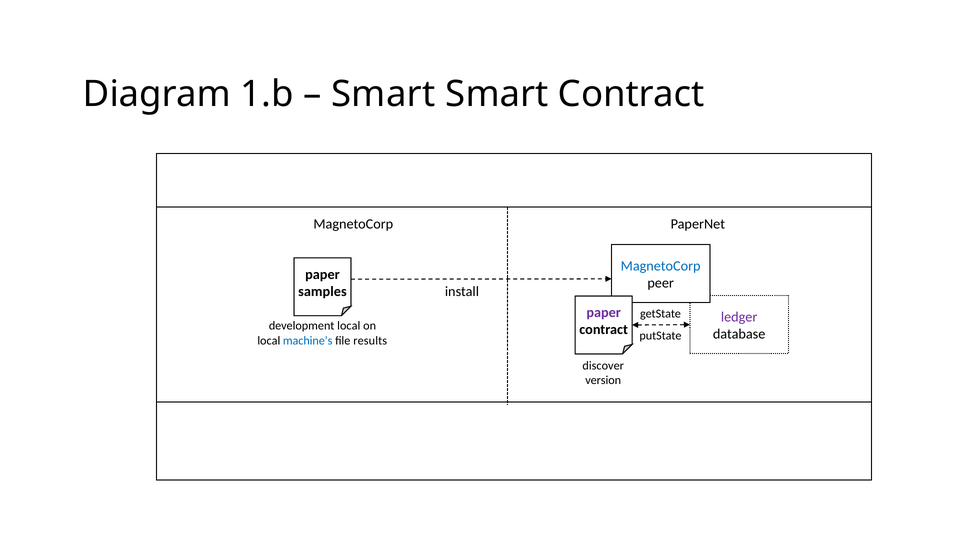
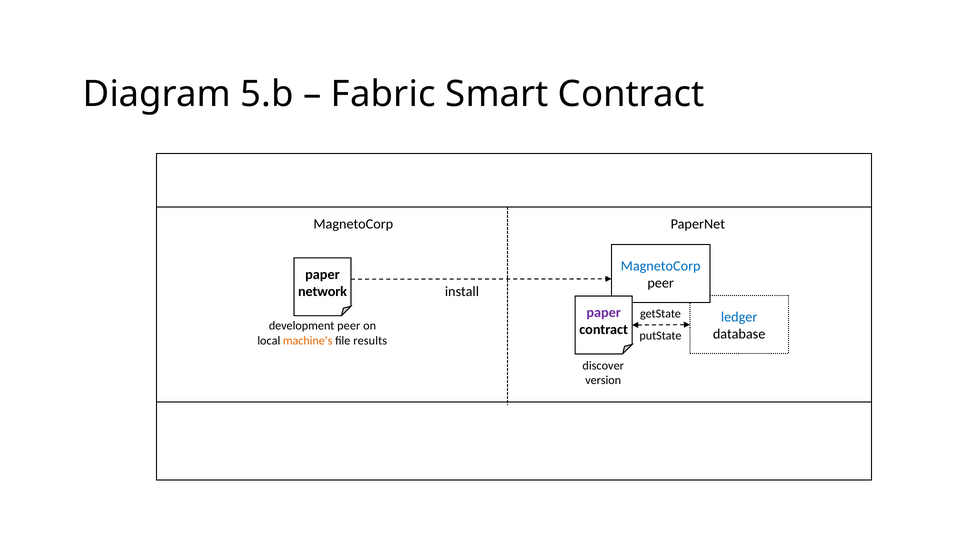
1.b: 1.b -> 5.b
Smart at (383, 94): Smart -> Fabric
samples: samples -> network
ledger colour: purple -> blue
development local: local -> peer
machine’s colour: blue -> orange
